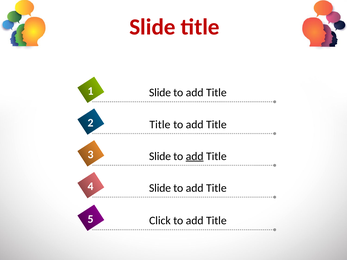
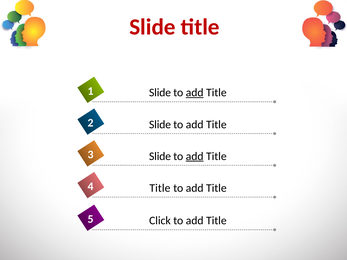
add at (195, 93) underline: none -> present
Title at (160, 125): Title -> Slide
Slide at (160, 188): Slide -> Title
